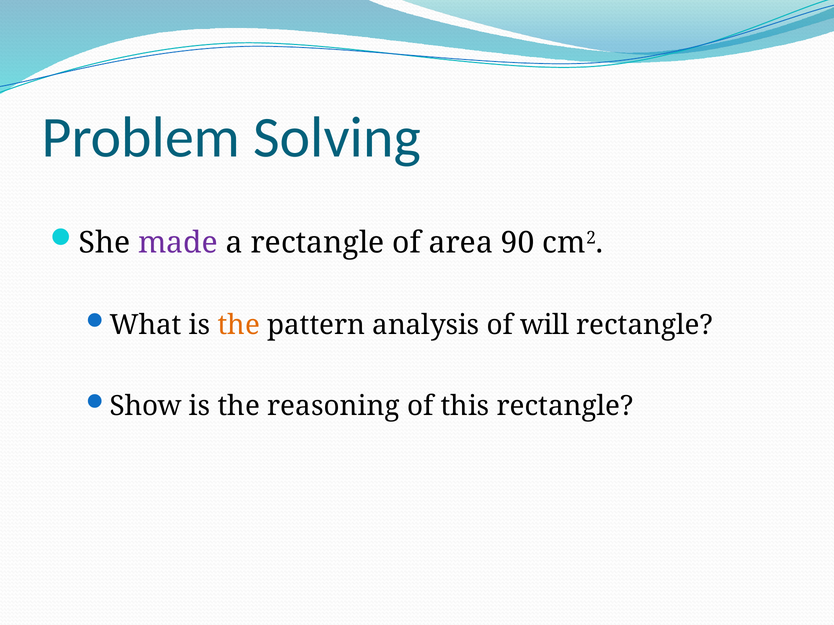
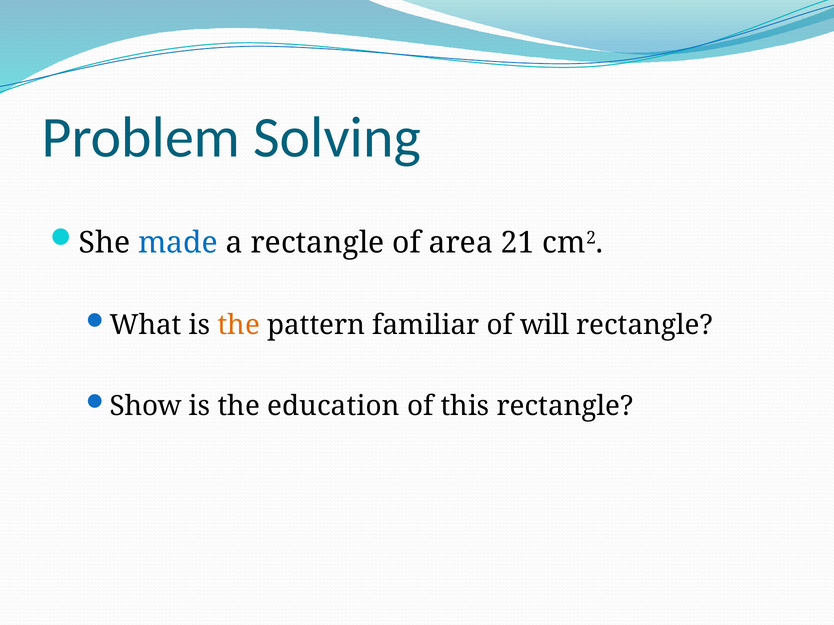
made colour: purple -> blue
90: 90 -> 21
analysis: analysis -> familiar
reasoning: reasoning -> education
